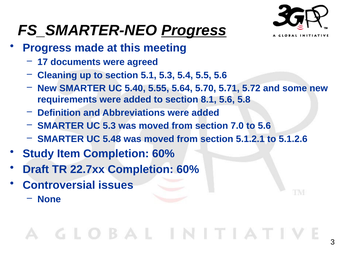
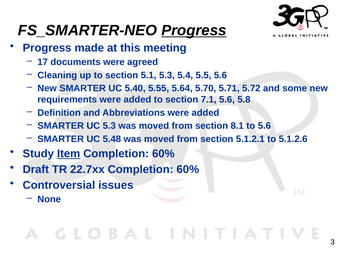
8.1: 8.1 -> 7.1
7.0: 7.0 -> 8.1
Item underline: none -> present
